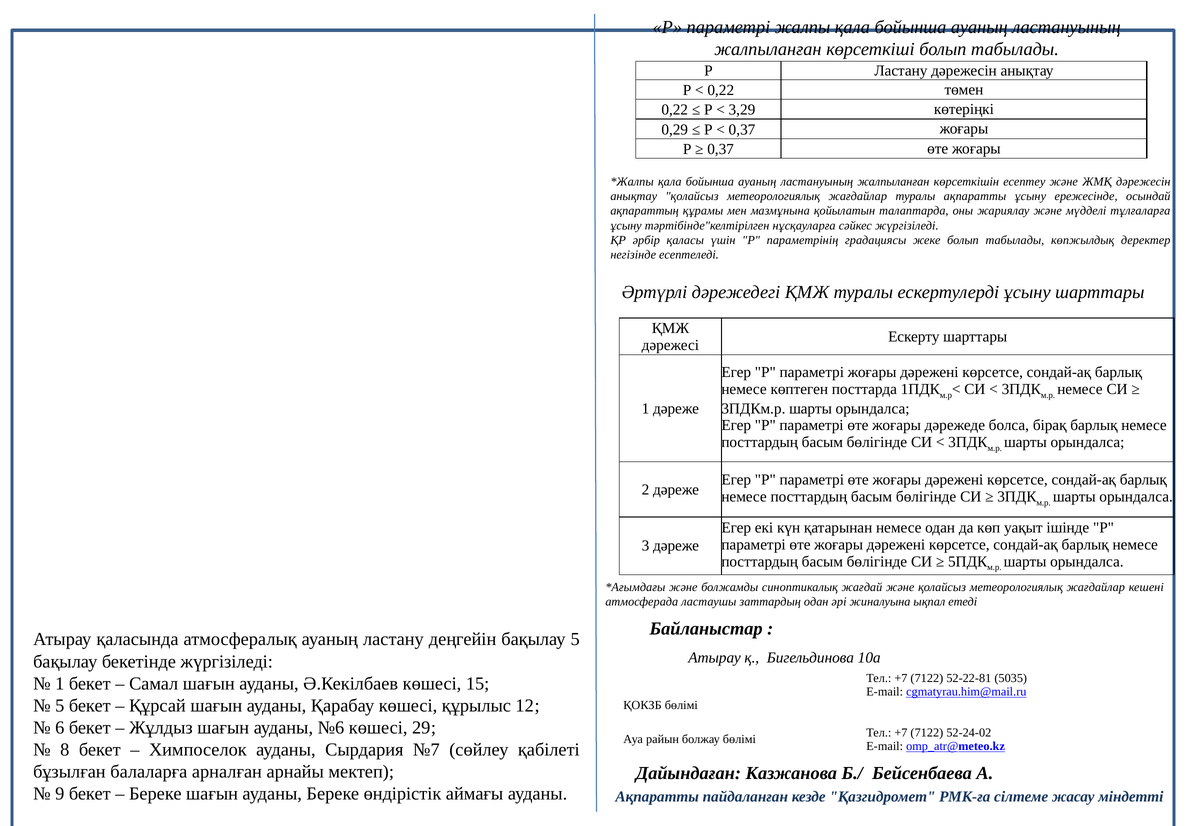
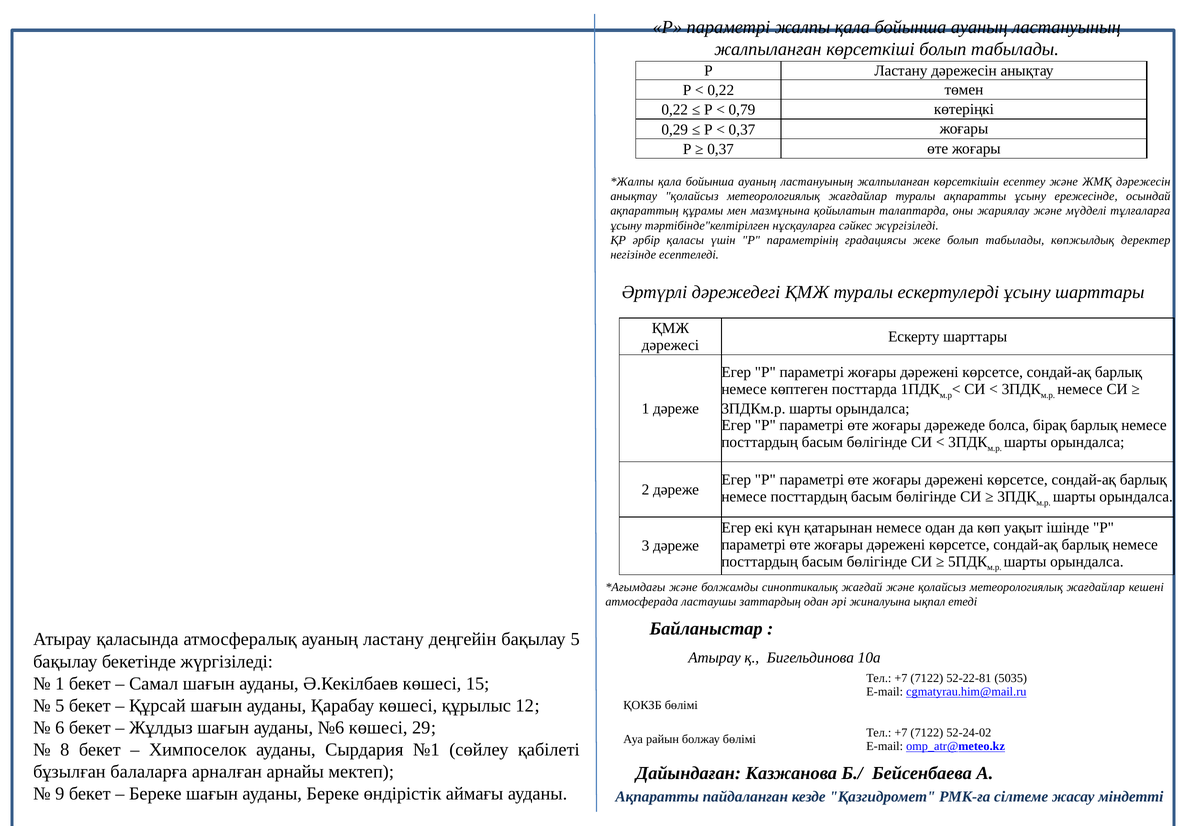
3,29: 3,29 -> 0,79
№7: №7 -> №1
